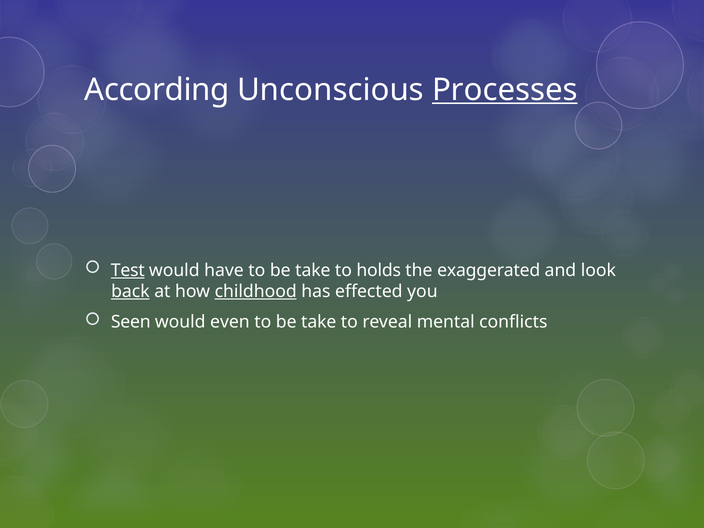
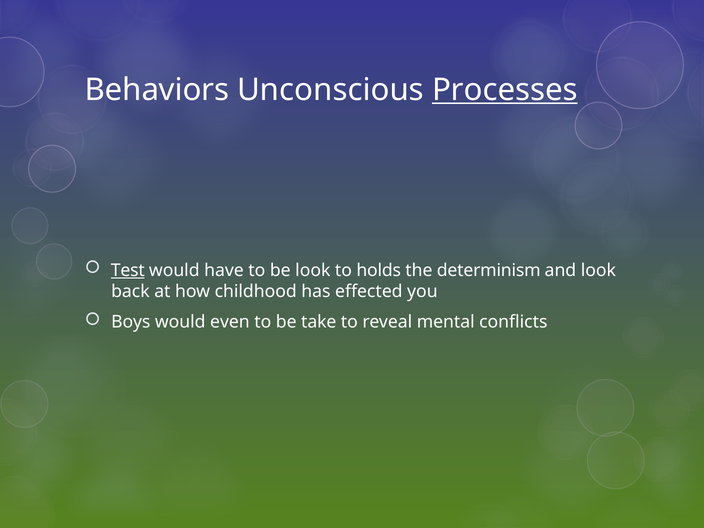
According: According -> Behaviors
have to be take: take -> look
exaggerated: exaggerated -> determinism
back underline: present -> none
childhood underline: present -> none
Seen: Seen -> Boys
